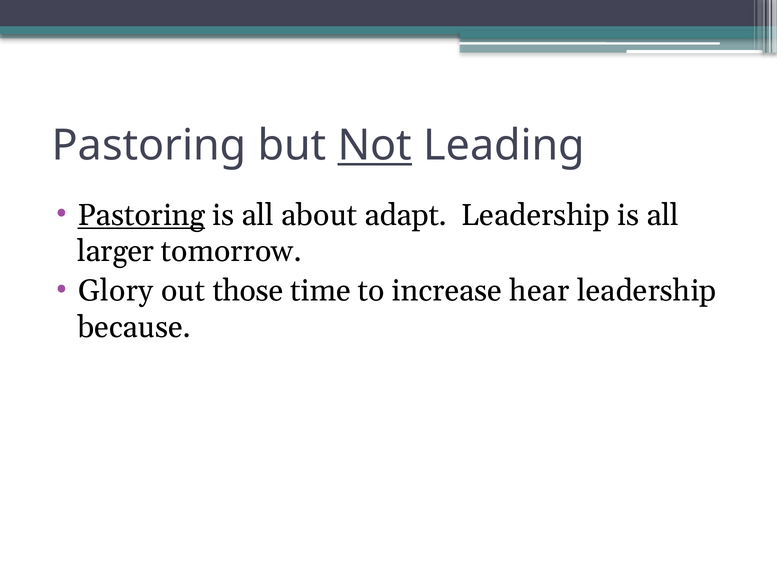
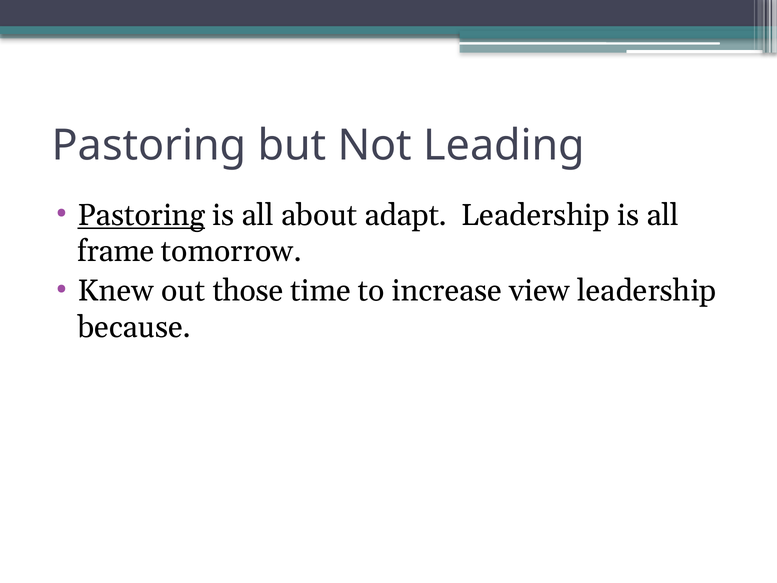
Not underline: present -> none
larger: larger -> frame
Glory: Glory -> Knew
hear: hear -> view
